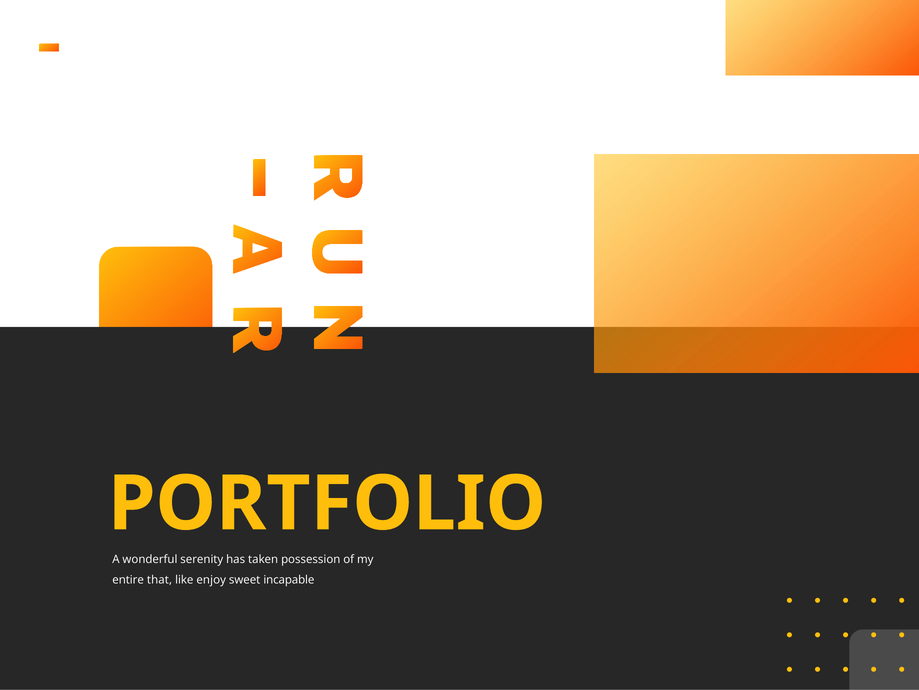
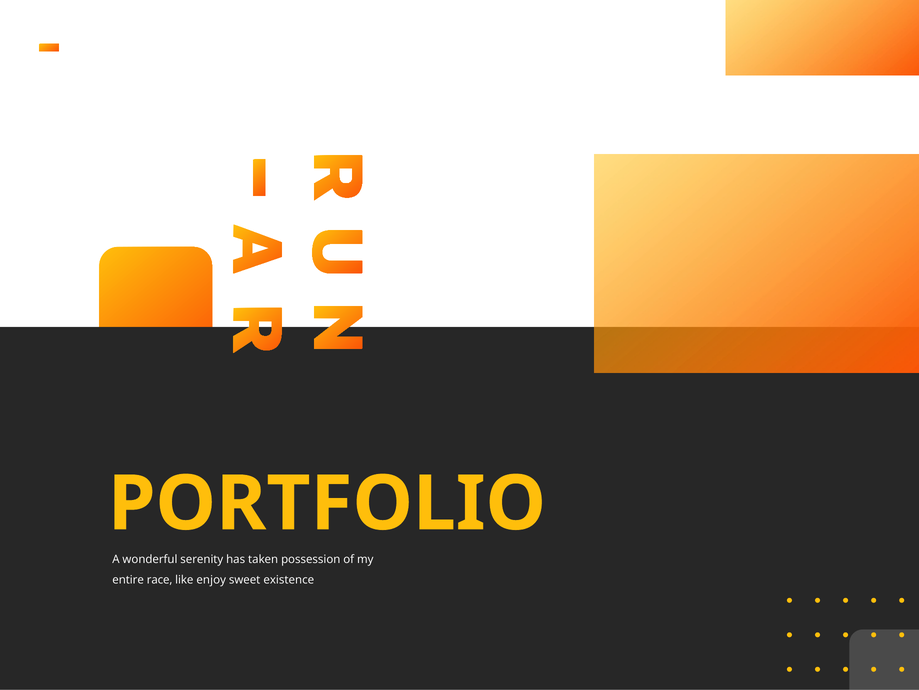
that: that -> race
incapable: incapable -> existence
